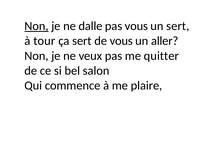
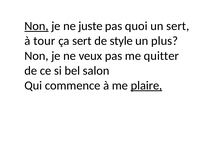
dalle: dalle -> juste
pas vous: vous -> quoi
de vous: vous -> style
aller: aller -> plus
plaire underline: none -> present
